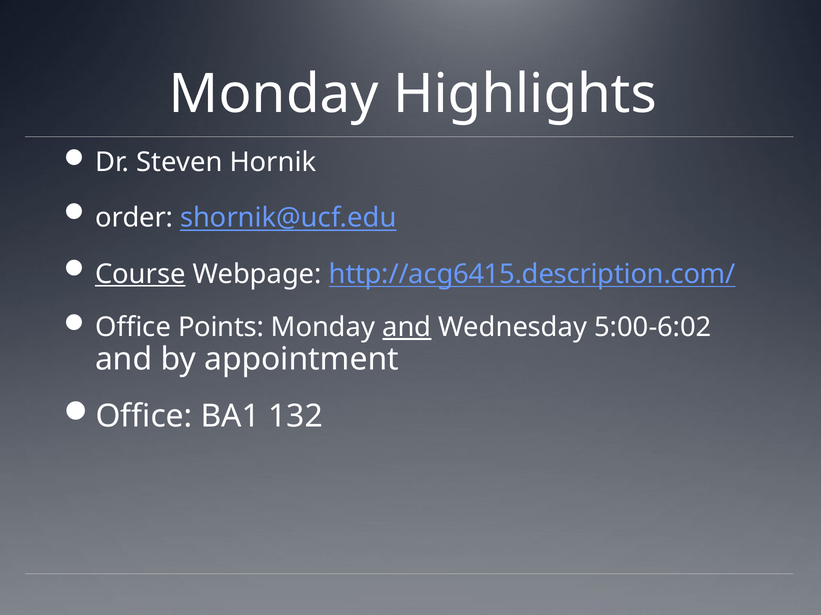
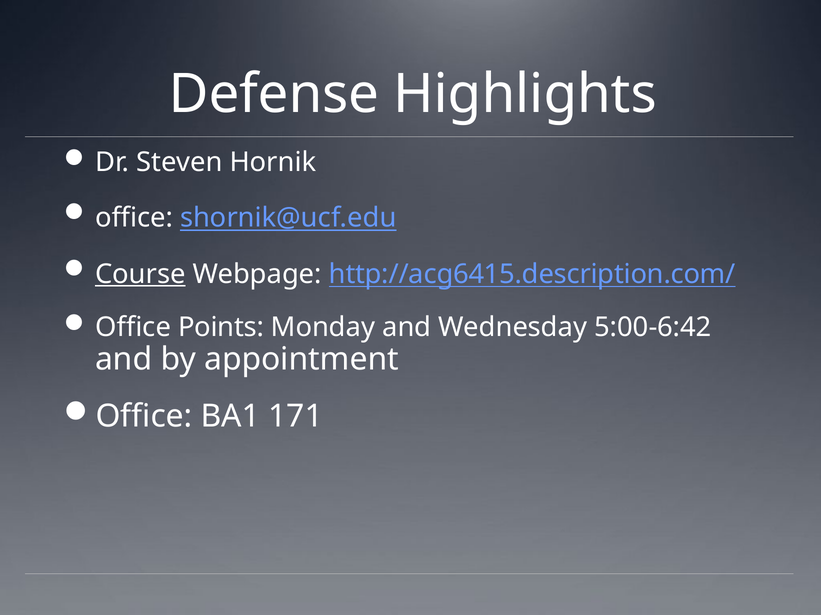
Monday at (274, 94): Monday -> Defense
order at (134, 218): order -> office
and at (407, 328) underline: present -> none
5:00-6:02: 5:00-6:02 -> 5:00-6:42
132: 132 -> 171
